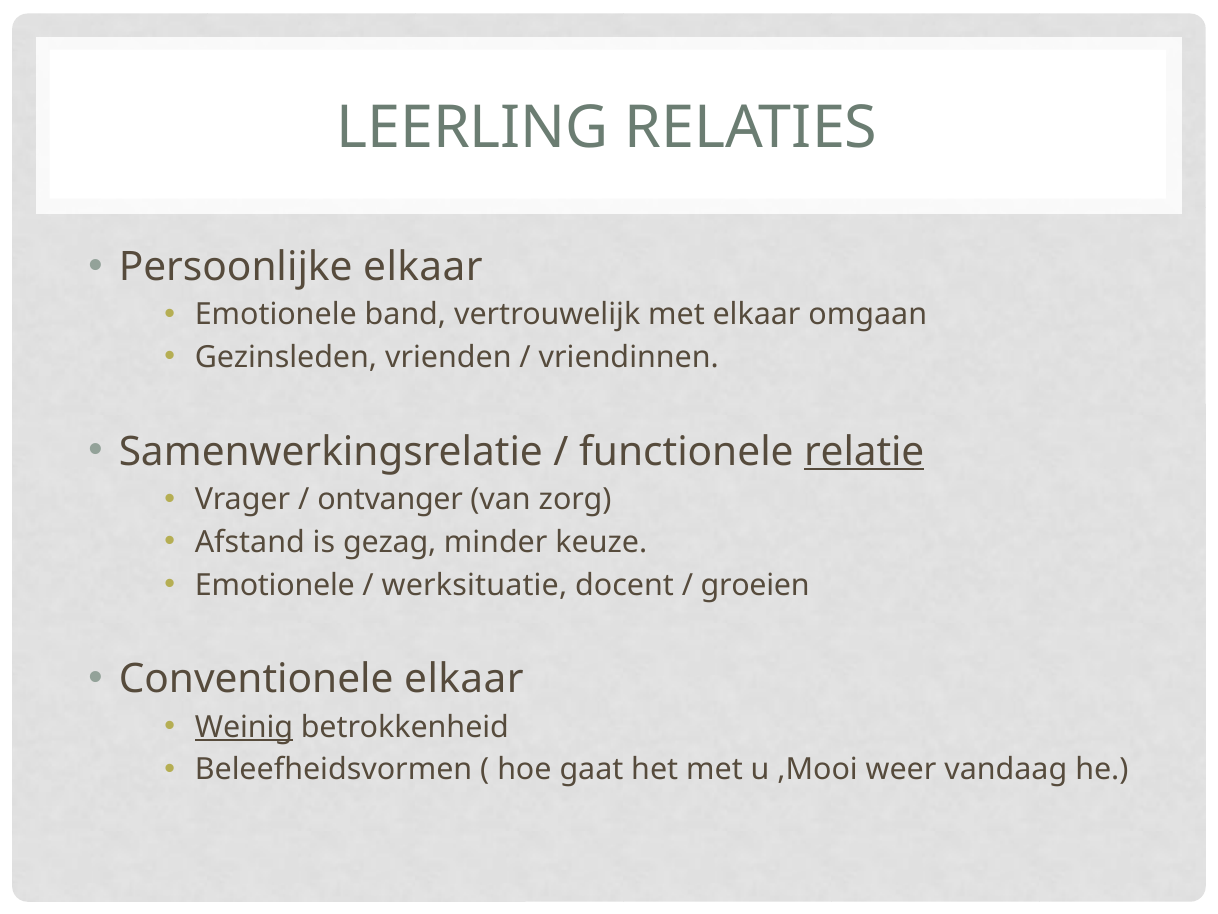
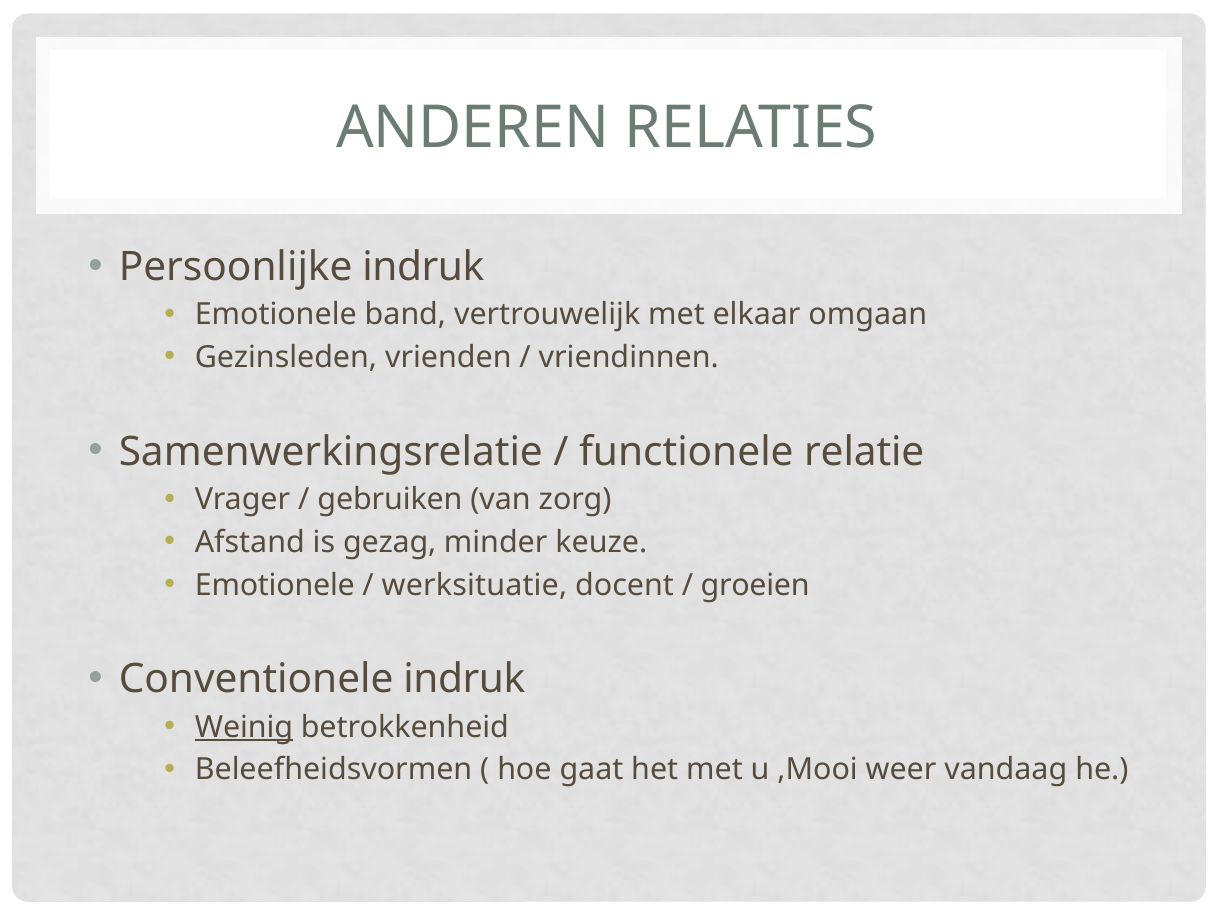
LEERLING: LEERLING -> ANDEREN
Persoonlijke elkaar: elkaar -> indruk
relatie underline: present -> none
ontvanger: ontvanger -> gebruiken
Conventionele elkaar: elkaar -> indruk
